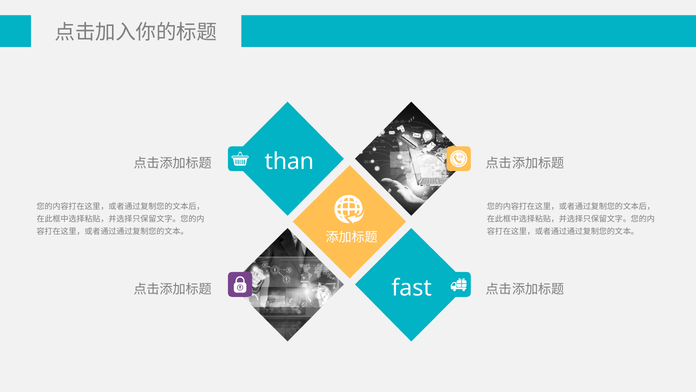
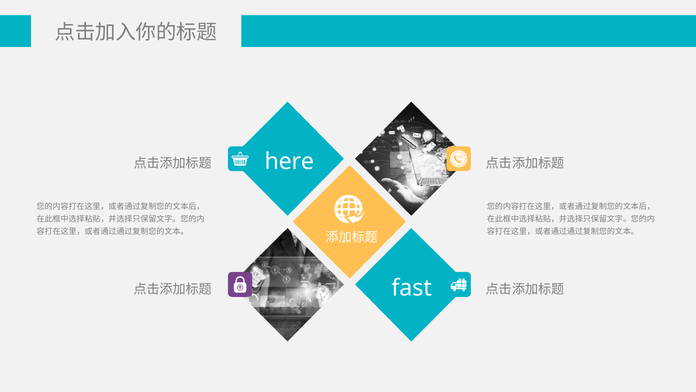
than: than -> here
